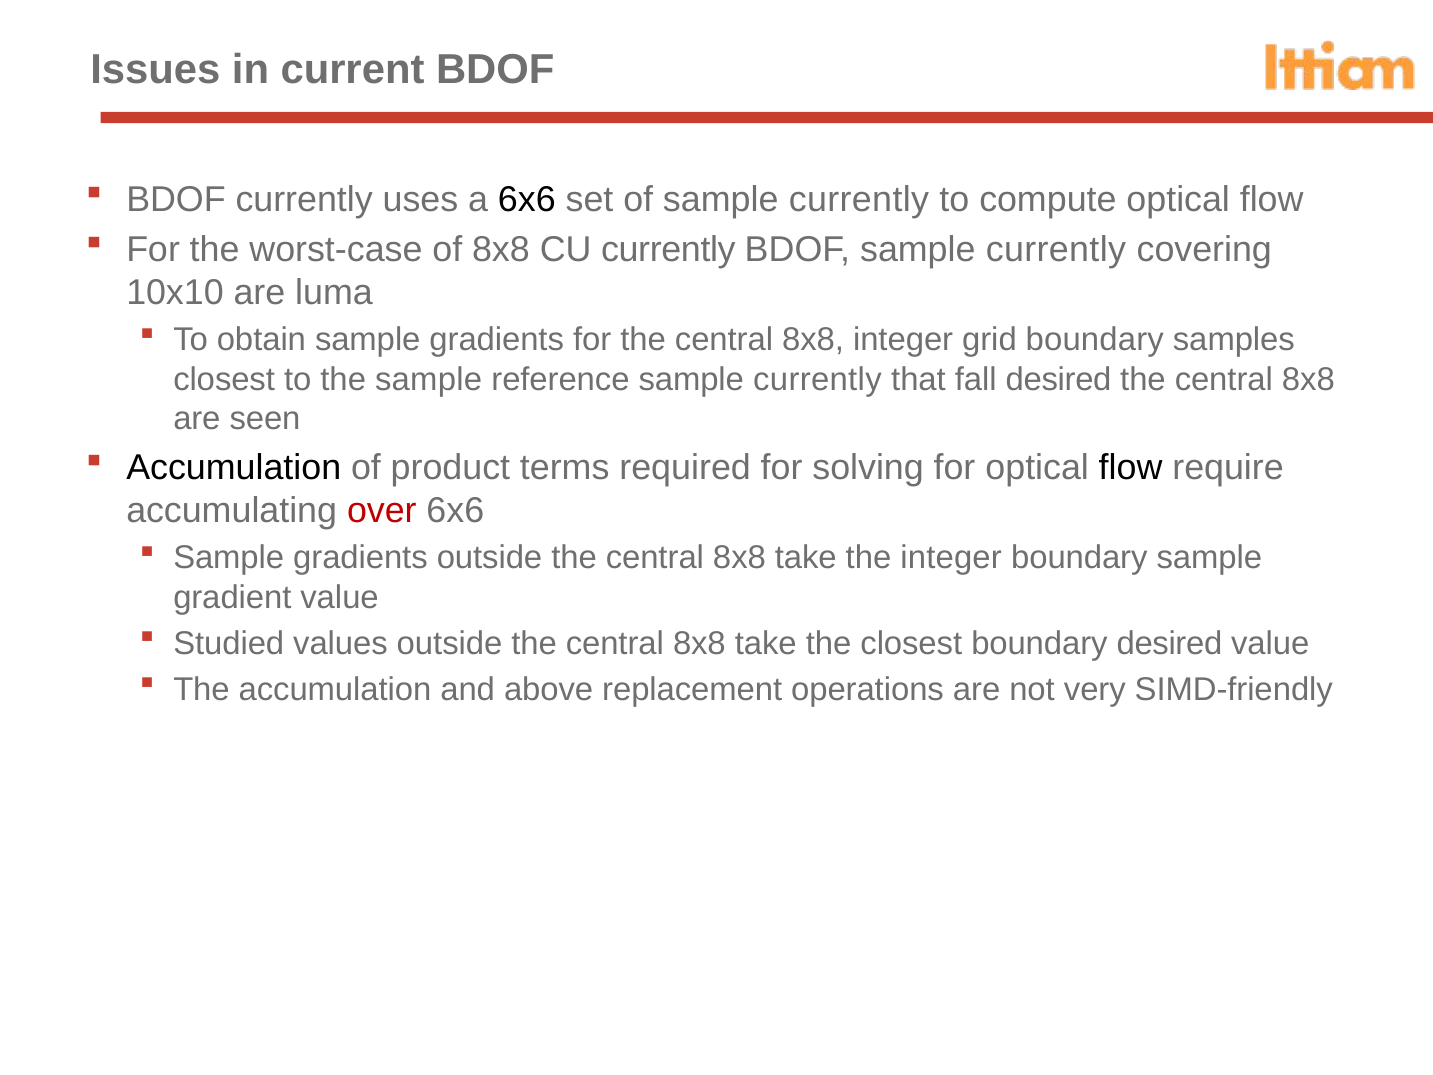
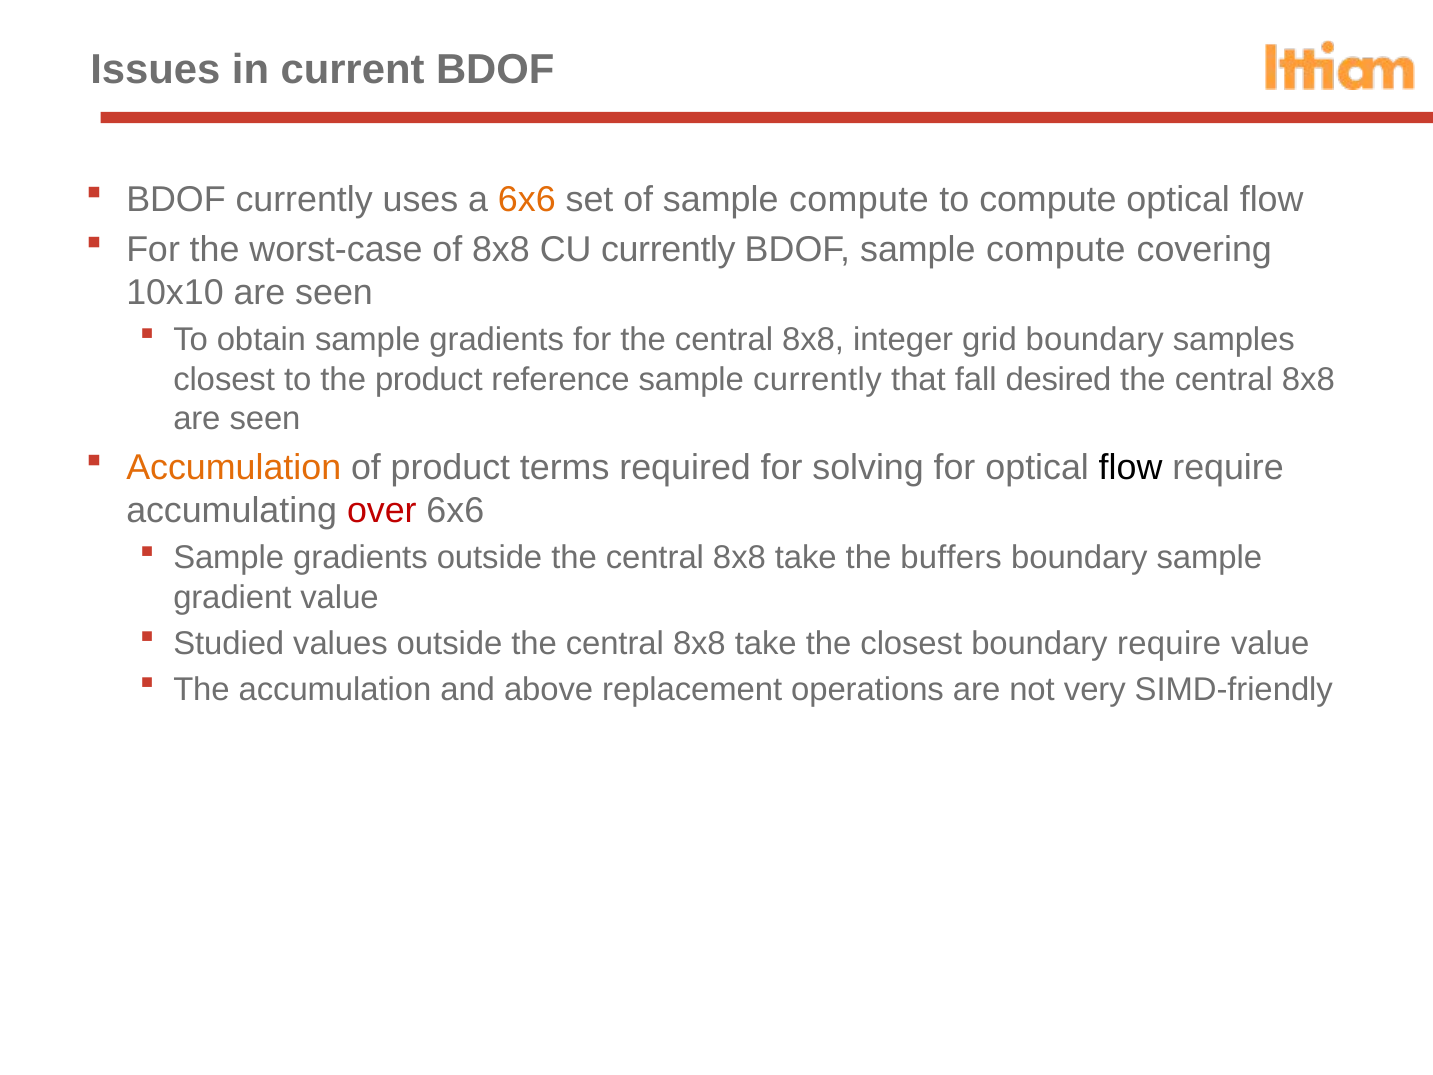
6x6 at (527, 199) colour: black -> orange
of sample currently: currently -> compute
BDOF sample currently: currently -> compute
10x10 are luma: luma -> seen
the sample: sample -> product
Accumulation at (234, 467) colour: black -> orange
the integer: integer -> buffers
boundary desired: desired -> require
